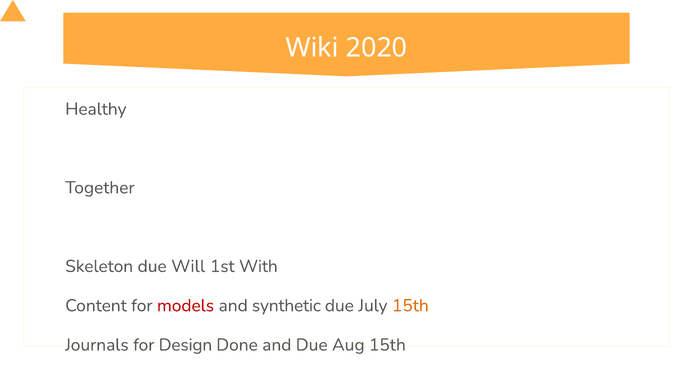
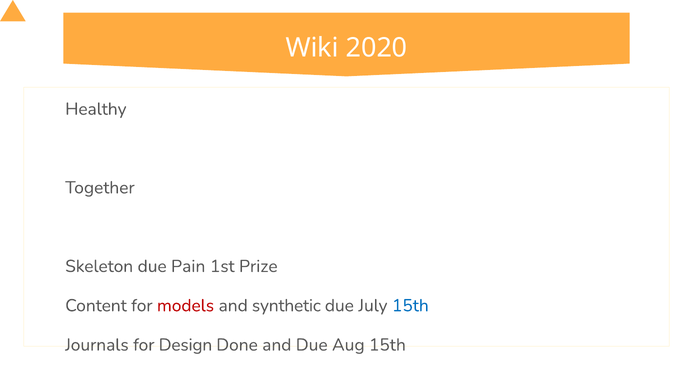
Will: Will -> Pain
With: With -> Prize
15th at (410, 305) colour: orange -> blue
